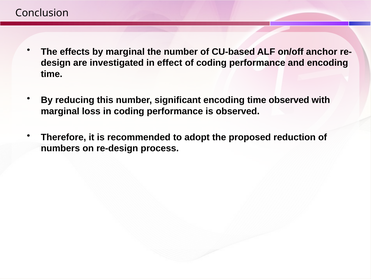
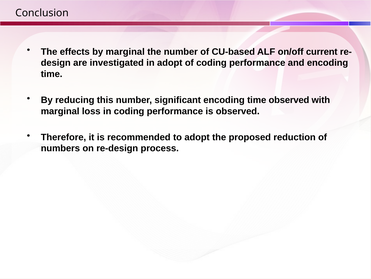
anchor: anchor -> current
in effect: effect -> adopt
